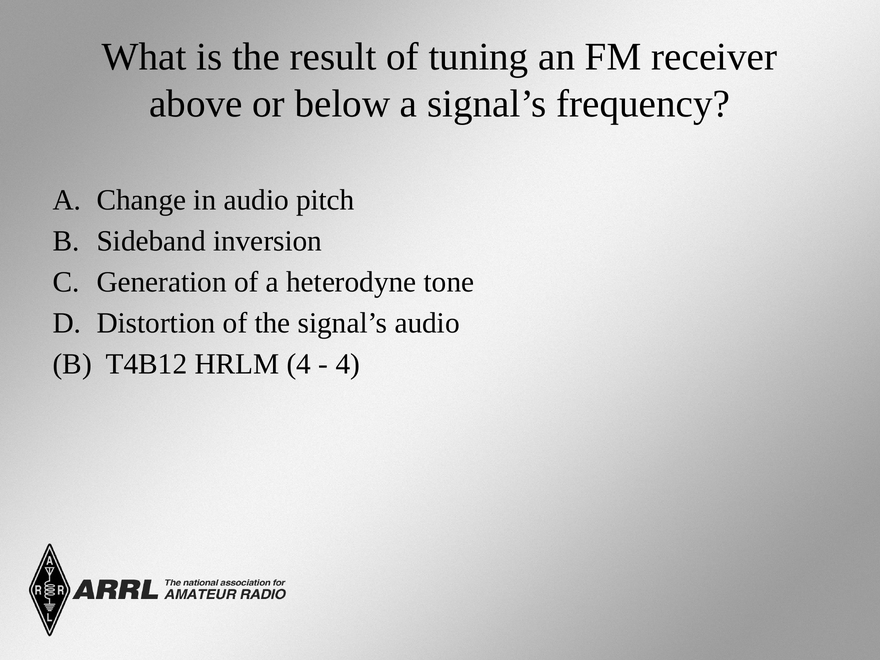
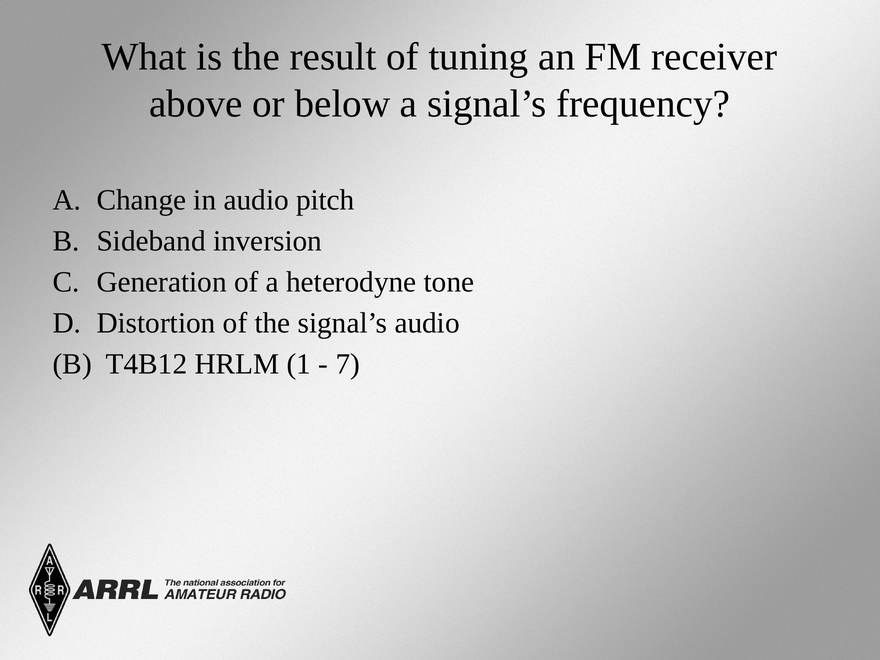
HRLM 4: 4 -> 1
4 at (348, 364): 4 -> 7
